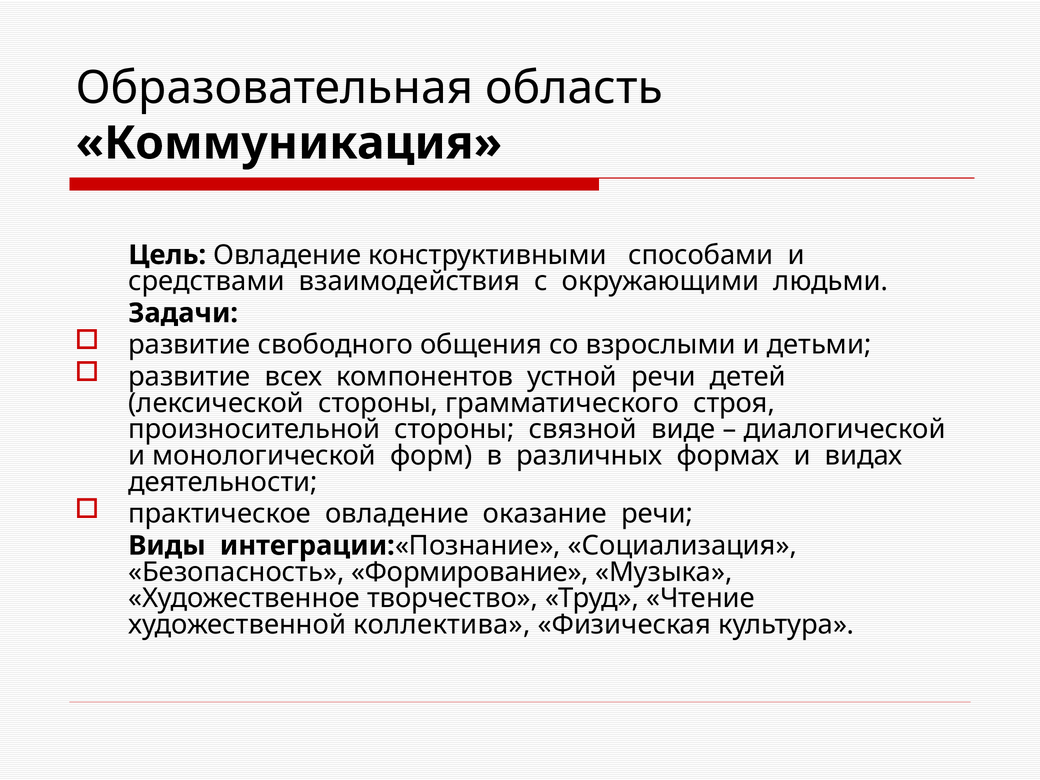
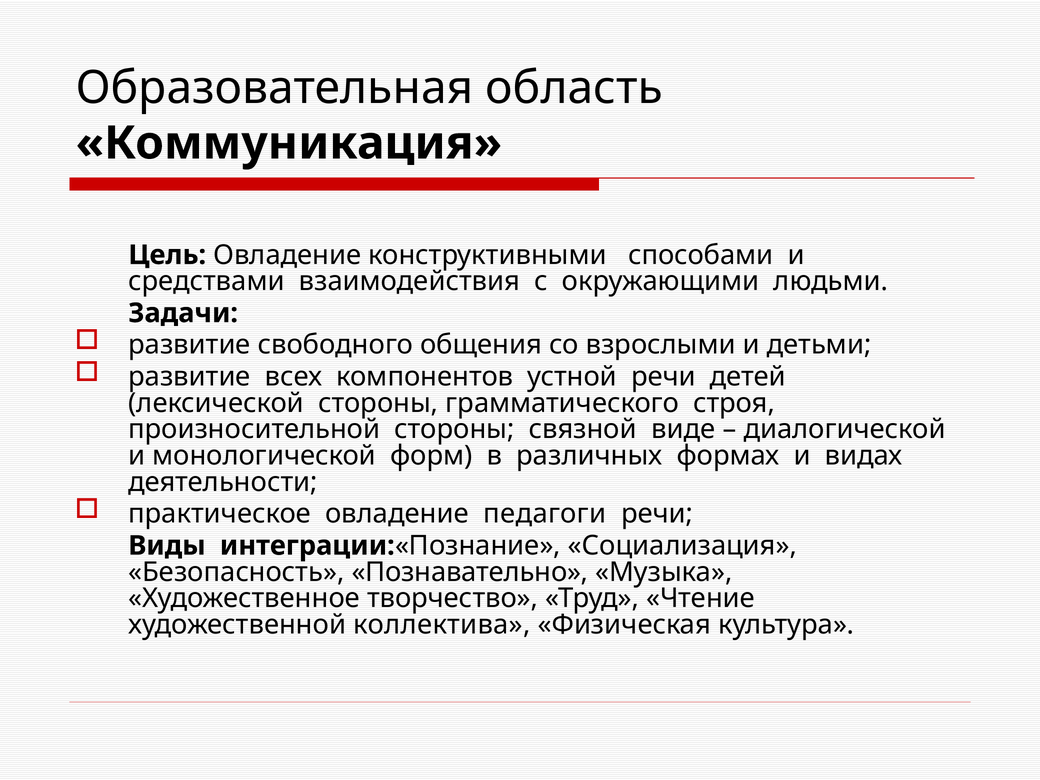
оказание: оказание -> педагоги
Формирование: Формирование -> Познавательно
